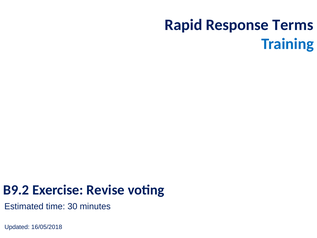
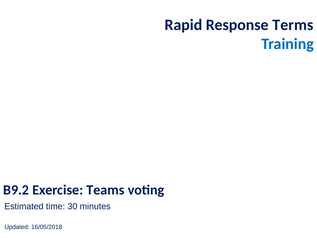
Revise: Revise -> Teams
